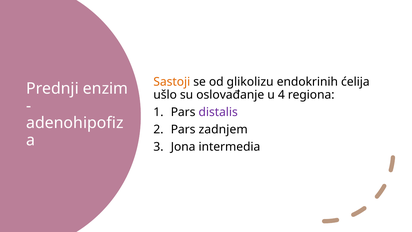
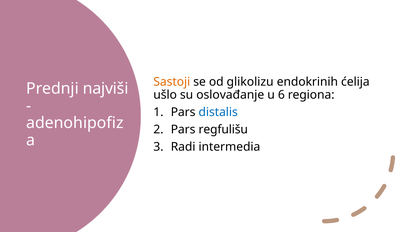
enzim: enzim -> najviši
4: 4 -> 6
distalis colour: purple -> blue
zadnjem: zadnjem -> regfulišu
Jona: Jona -> Radi
